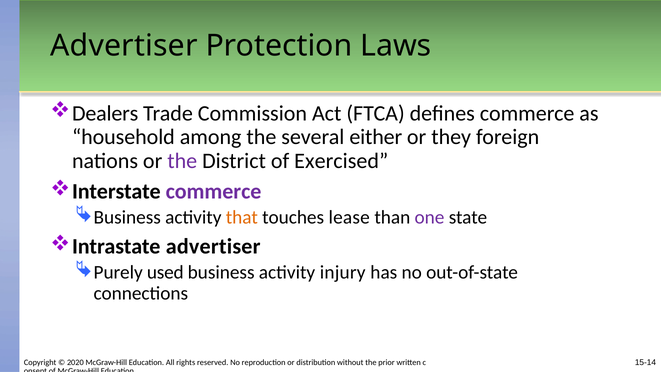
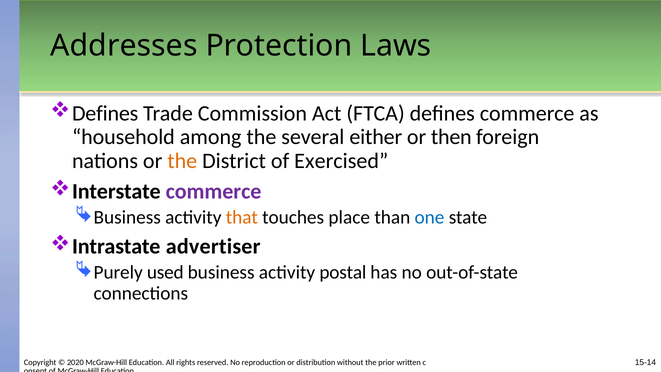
Advertiser at (124, 46): Advertiser -> Addresses
Dealers at (105, 113): Dealers -> Defines
they: they -> then
the at (182, 161) colour: purple -> orange
lease: lease -> place
one colour: purple -> blue
injury: injury -> postal
